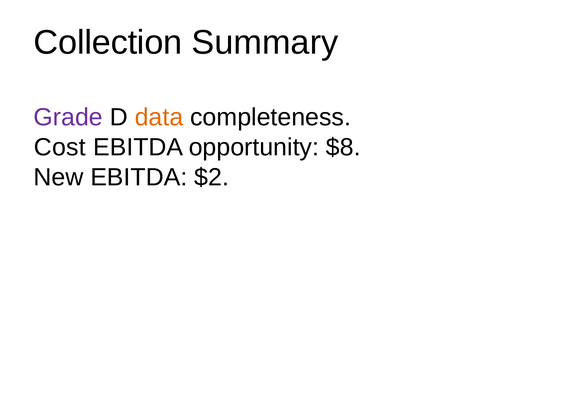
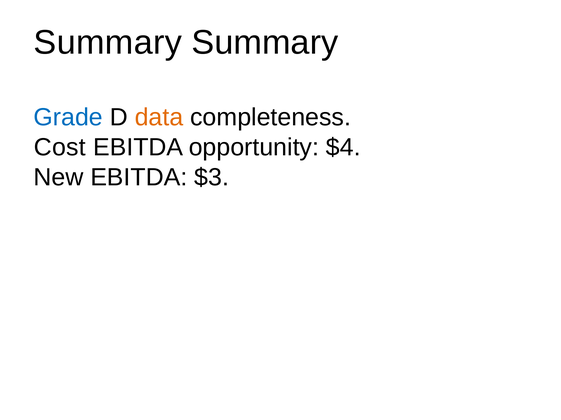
Collection at (108, 43): Collection -> Summary
Grade colour: purple -> blue
$8: $8 -> $4
$2: $2 -> $3
